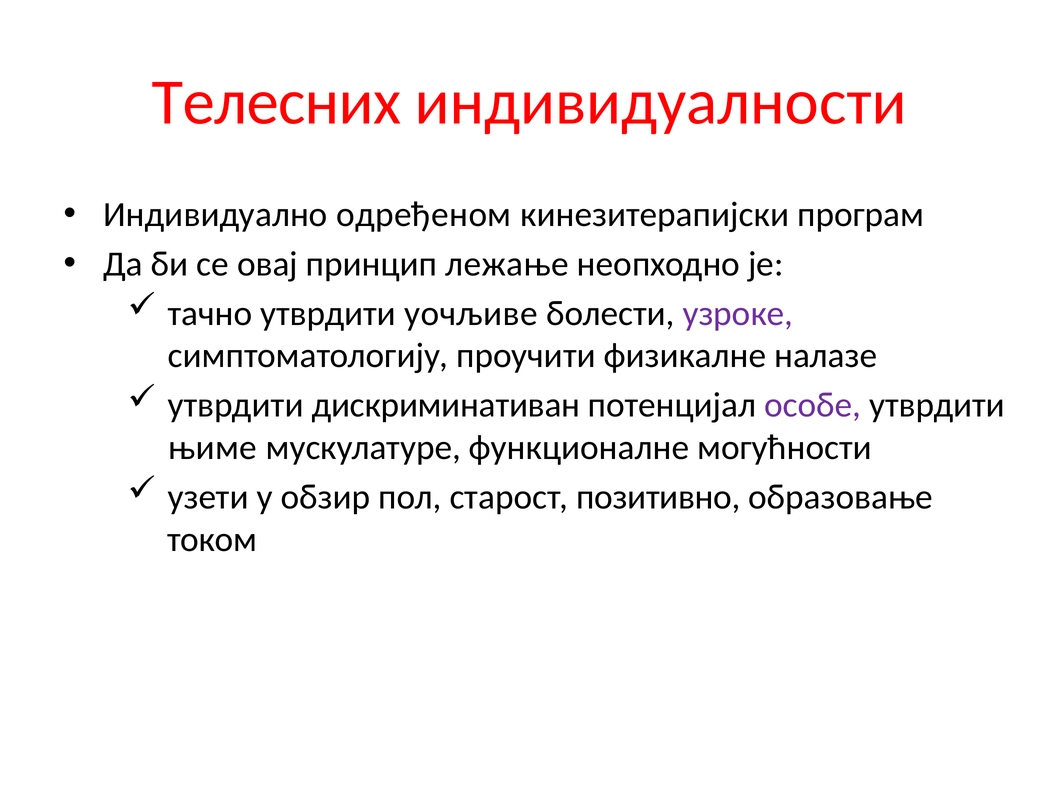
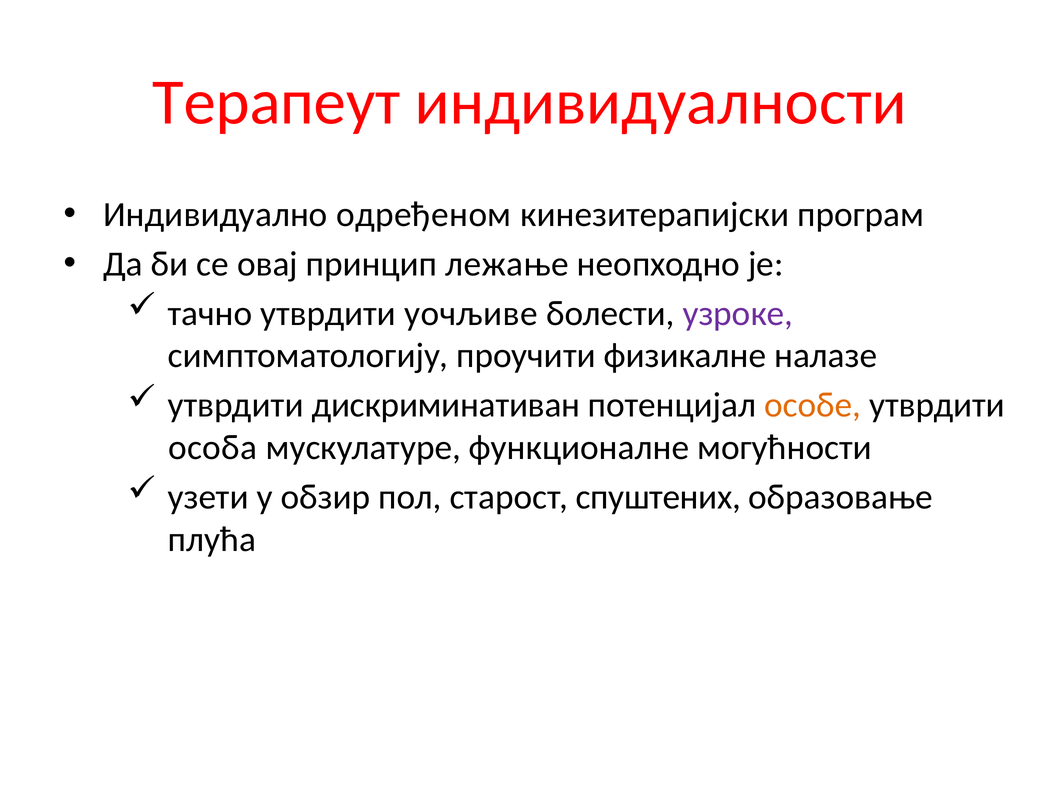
Телесних: Телесних -> Терапеут
особе colour: purple -> orange
њиме: њиме -> осoба
позитивно: позитивно -> спуштених
током: током -> плућа
